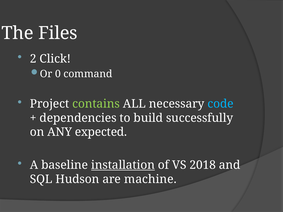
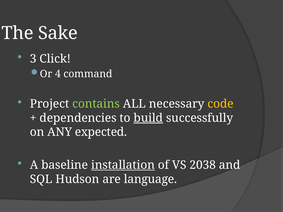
Files: Files -> Sake
2: 2 -> 3
0: 0 -> 4
code colour: light blue -> yellow
build underline: none -> present
2018: 2018 -> 2038
machine: machine -> language
